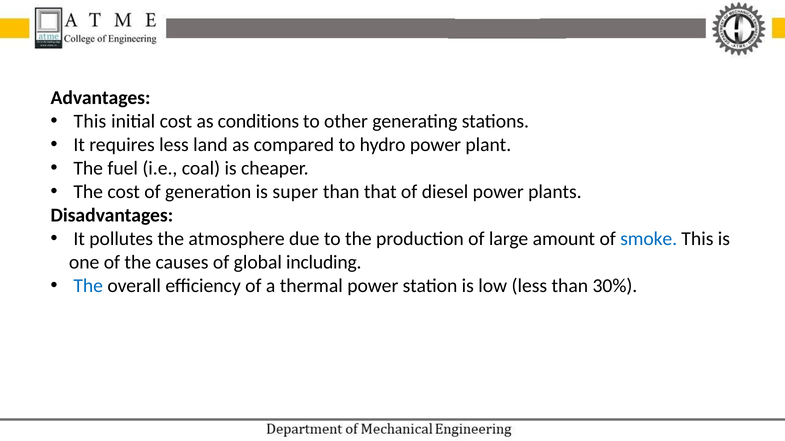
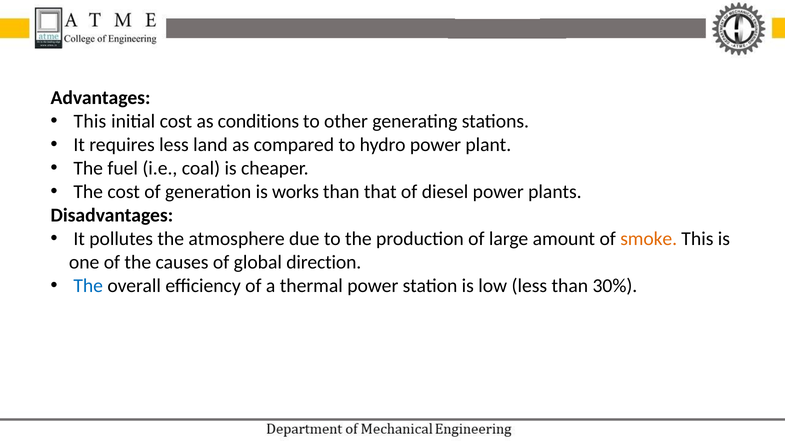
super: super -> works
smoke colour: blue -> orange
including: including -> direction
